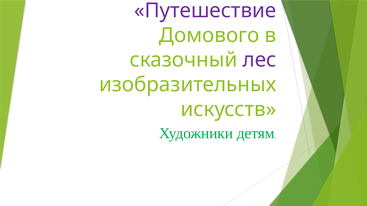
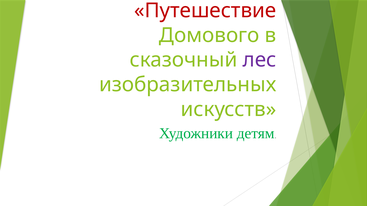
Путешествие colour: purple -> red
